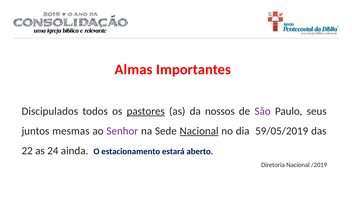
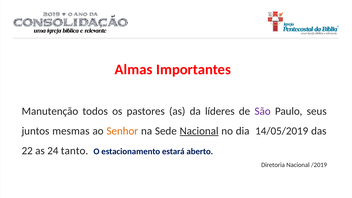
Discipulados: Discipulados -> Manutenção
pastores underline: present -> none
nossos: nossos -> líderes
Senhor colour: purple -> orange
59/05/2019: 59/05/2019 -> 14/05/2019
ainda: ainda -> tanto
